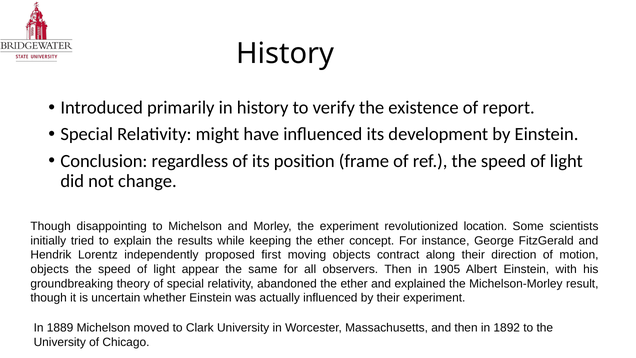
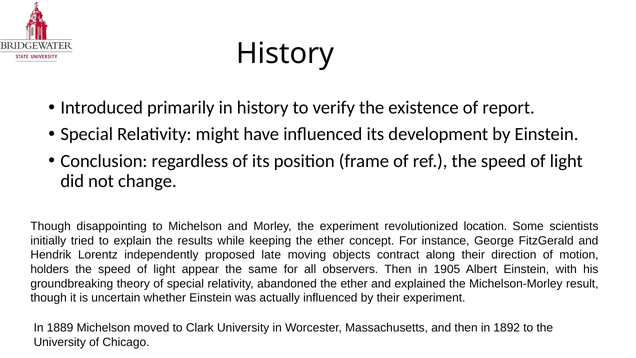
first: first -> late
objects at (50, 269): objects -> holders
